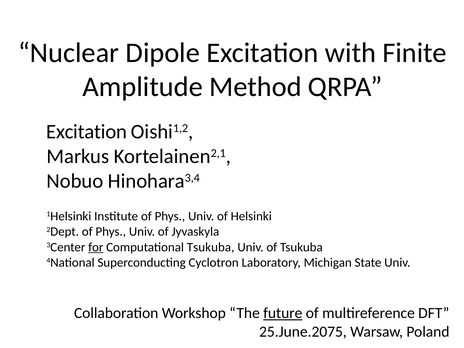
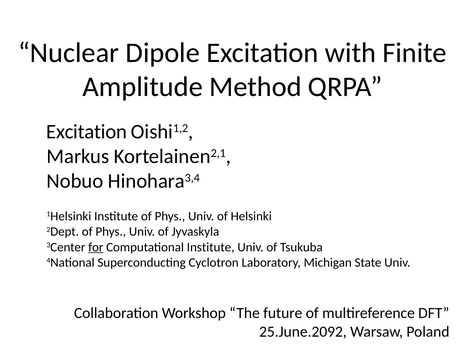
Computational Tsukuba: Tsukuba -> Institute
future underline: present -> none
25.June.2075: 25.June.2075 -> 25.June.2092
